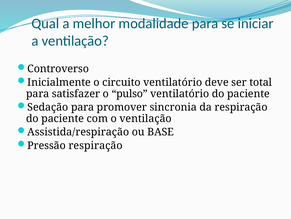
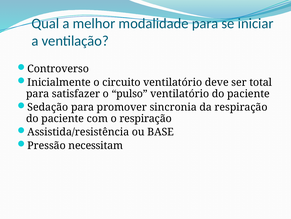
o ventilação: ventilação -> respiração
Assistida/respiração: Assistida/respiração -> Assistida/resistência
Pressão respiração: respiração -> necessitam
